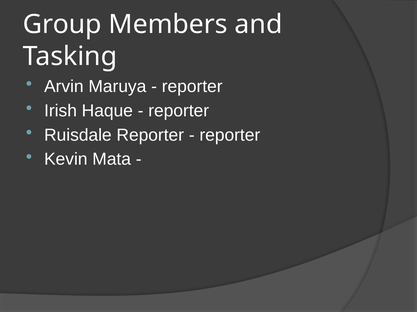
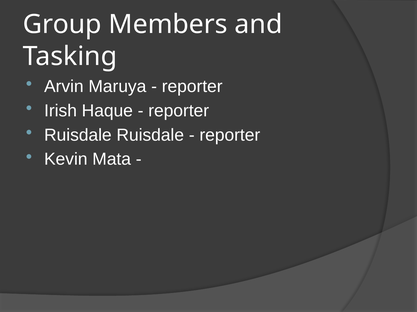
Ruisdale Reporter: Reporter -> Ruisdale
